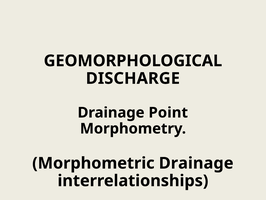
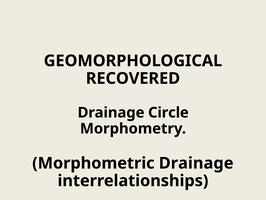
DISCHARGE: DISCHARGE -> RECOVERED
Point: Point -> Circle
